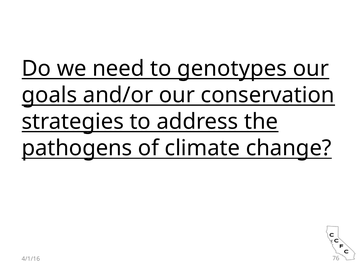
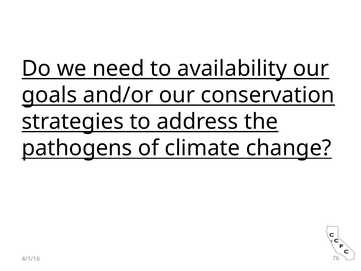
genotypes: genotypes -> availability
